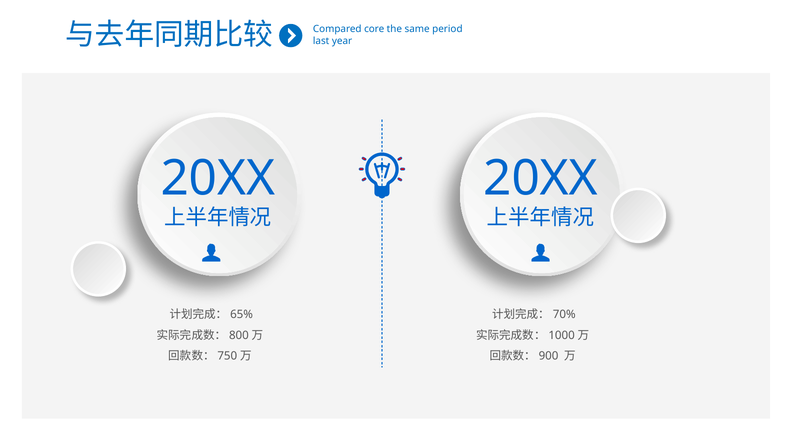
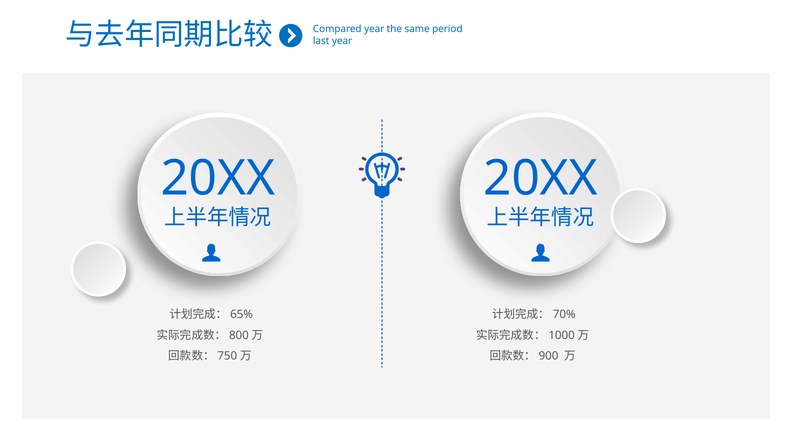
Compared core: core -> year
